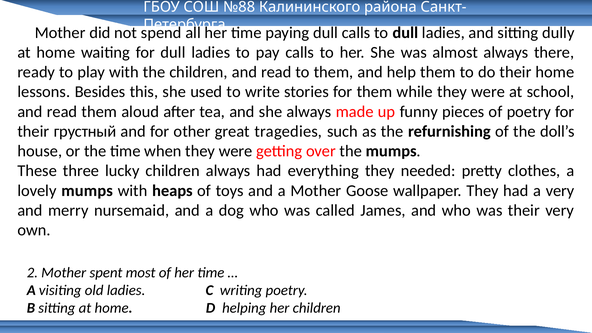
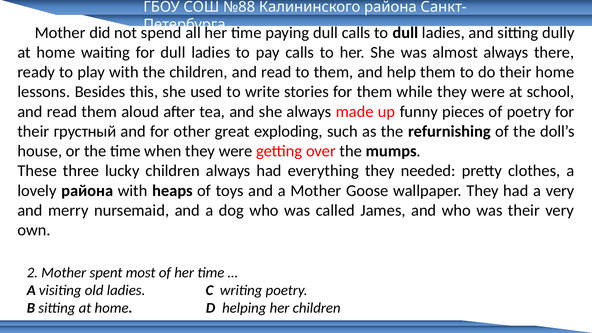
tragedies: tragedies -> exploding
lovely mumps: mumps -> района
